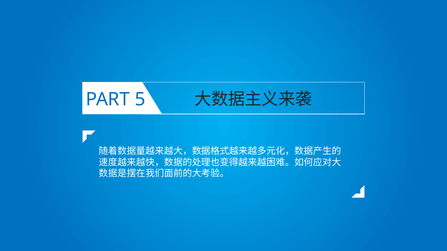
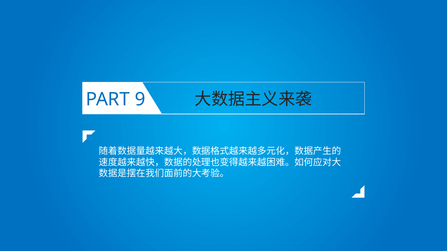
5: 5 -> 9
